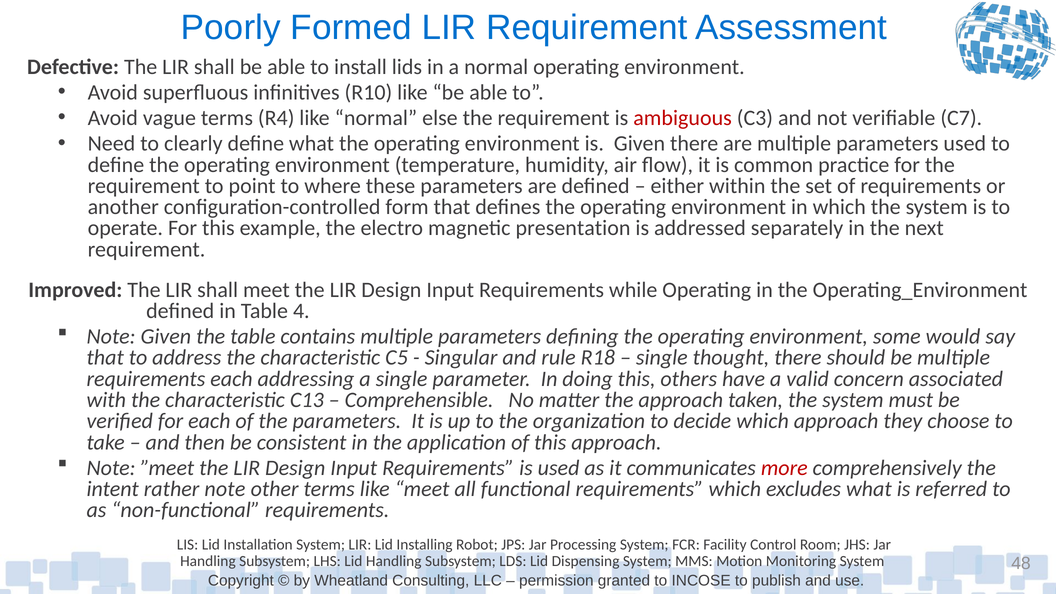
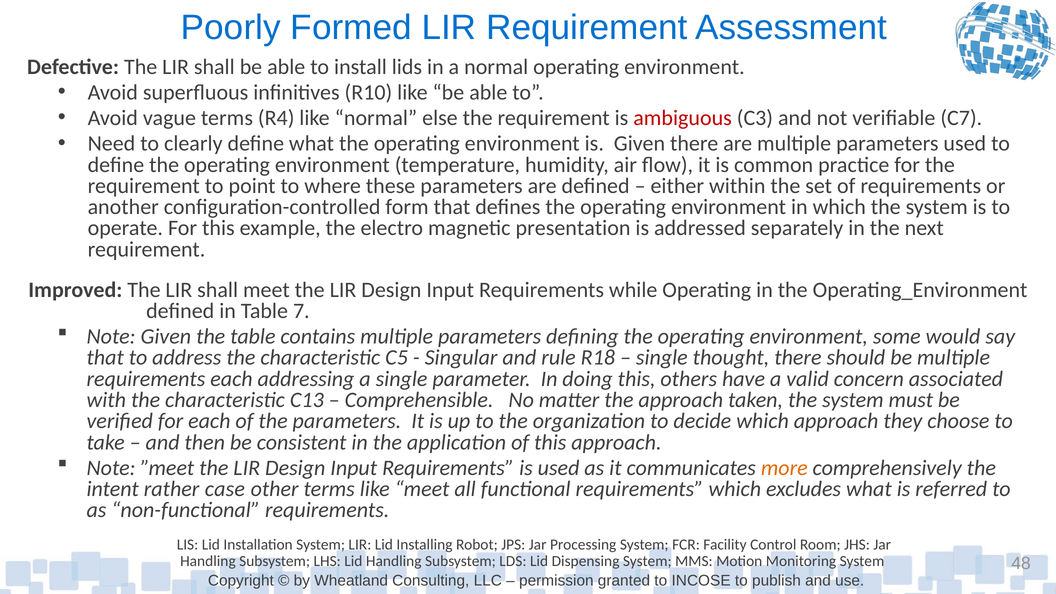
4: 4 -> 7
more colour: red -> orange
rather note: note -> case
